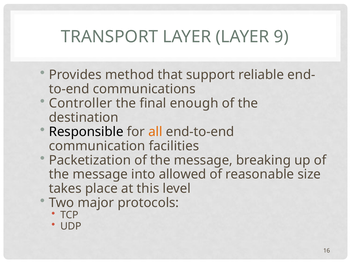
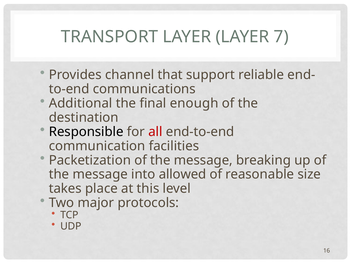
9: 9 -> 7
method: method -> channel
Controller: Controller -> Additional
all colour: orange -> red
